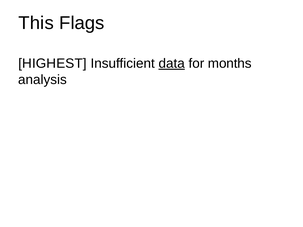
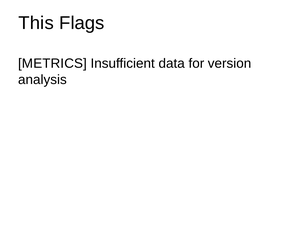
HIGHEST: HIGHEST -> METRICS
data underline: present -> none
months: months -> version
